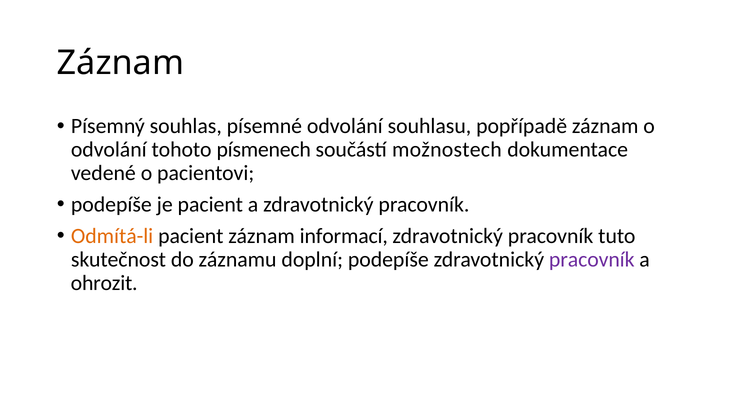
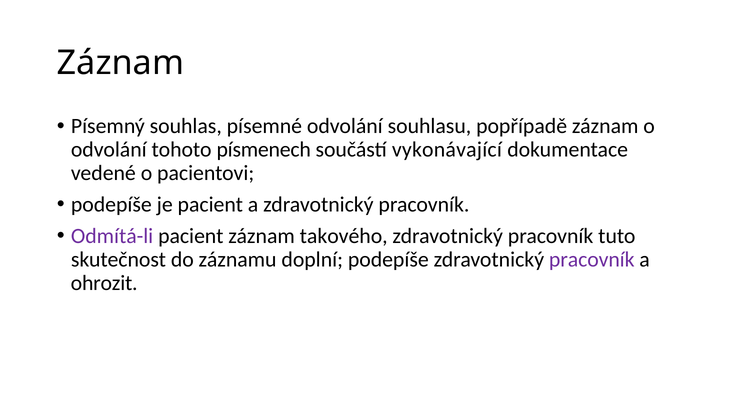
možnostech: možnostech -> vykonávající
Odmítá-li colour: orange -> purple
informací: informací -> takového
